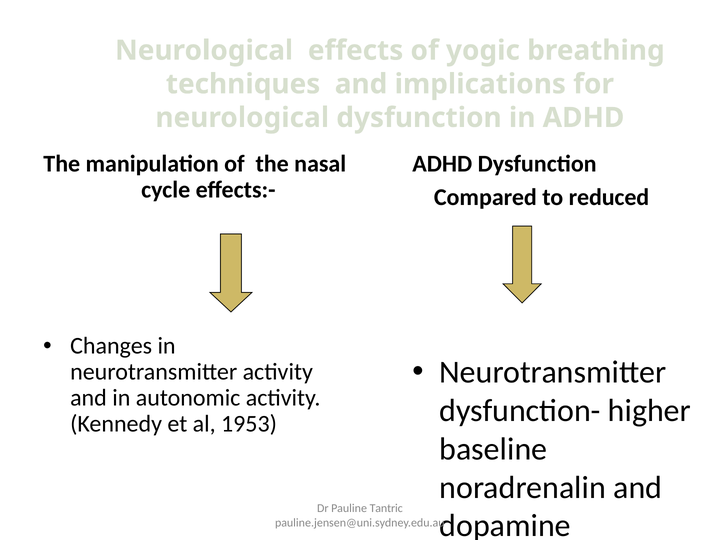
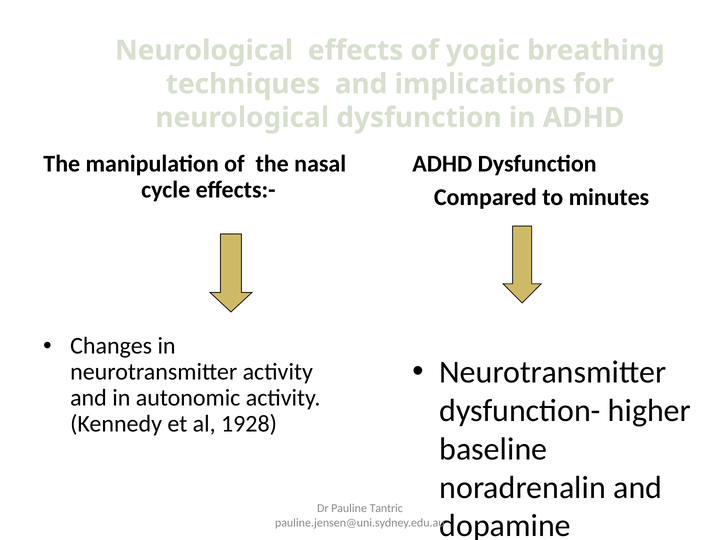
reduced: reduced -> minutes
1953: 1953 -> 1928
